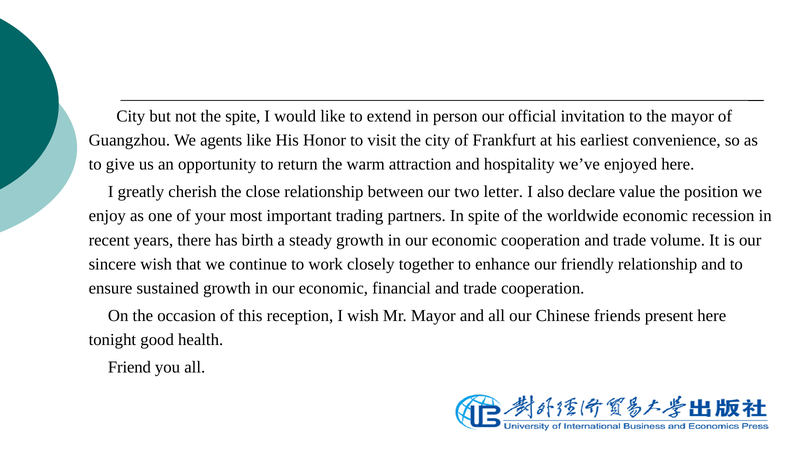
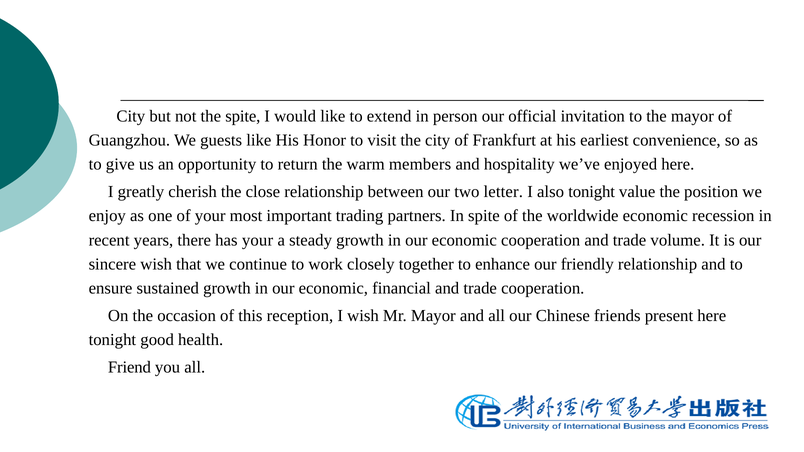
agents: agents -> guests
attraction: attraction -> members
also declare: declare -> tonight
has birth: birth -> your
